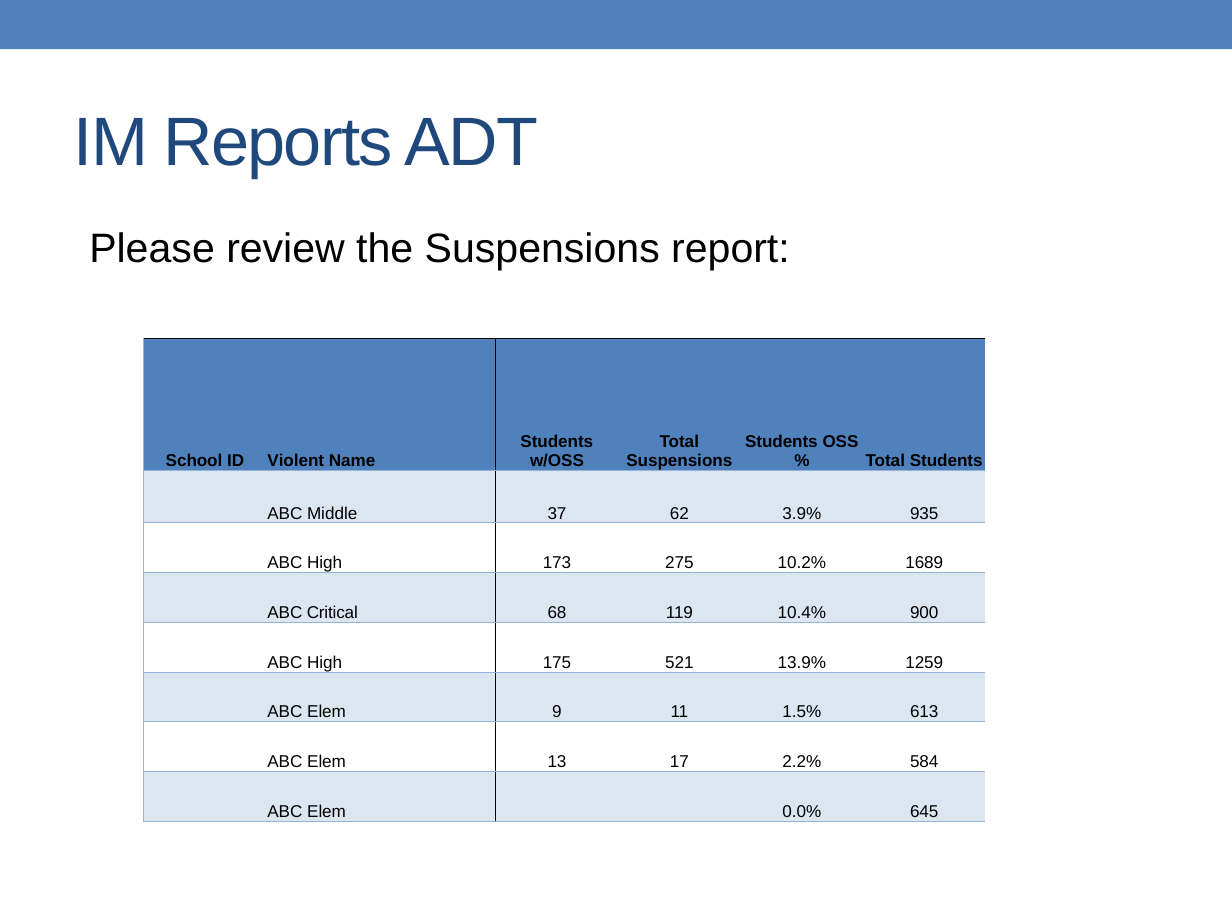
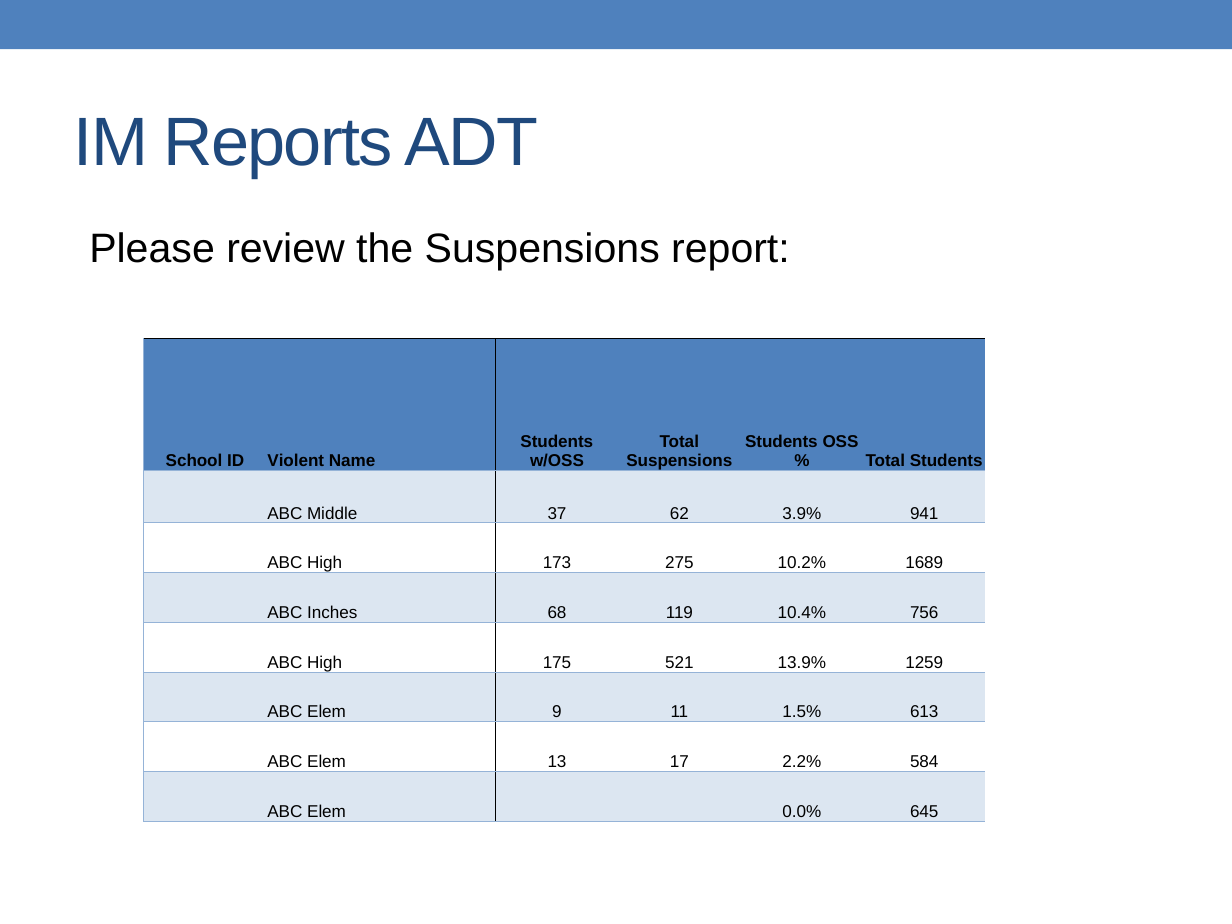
935: 935 -> 941
Critical: Critical -> Inches
900: 900 -> 756
